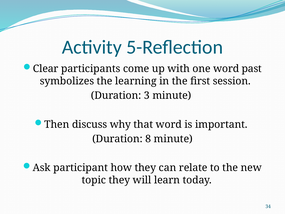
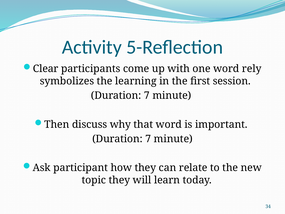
past: past -> rely
3 at (147, 95): 3 -> 7
8 at (148, 139): 8 -> 7
